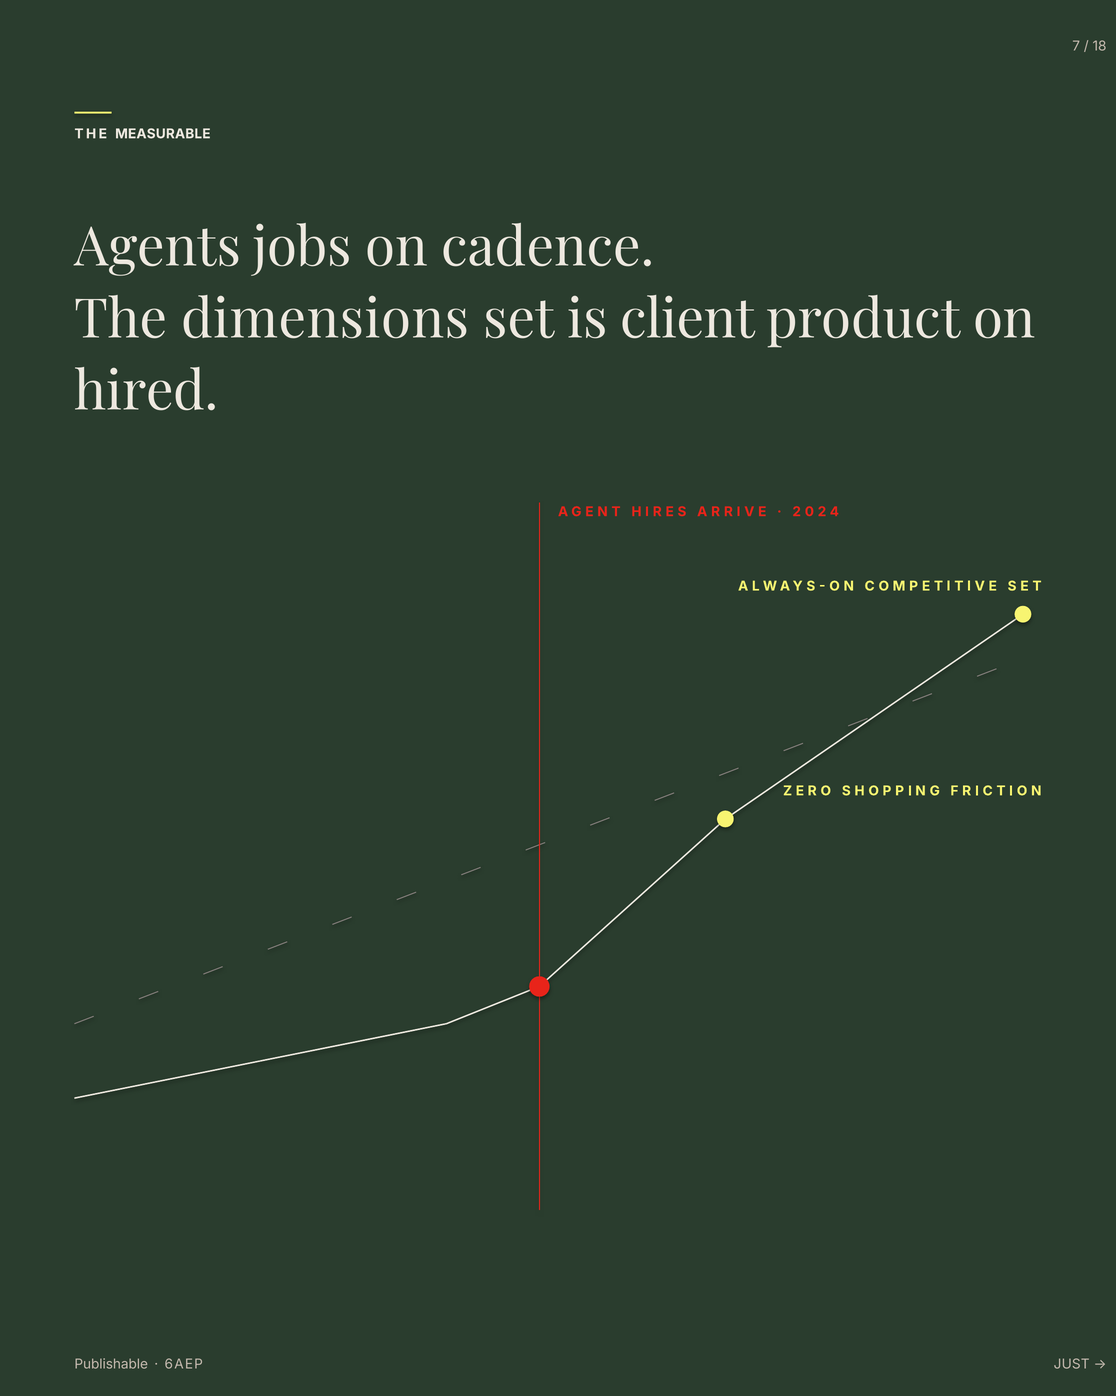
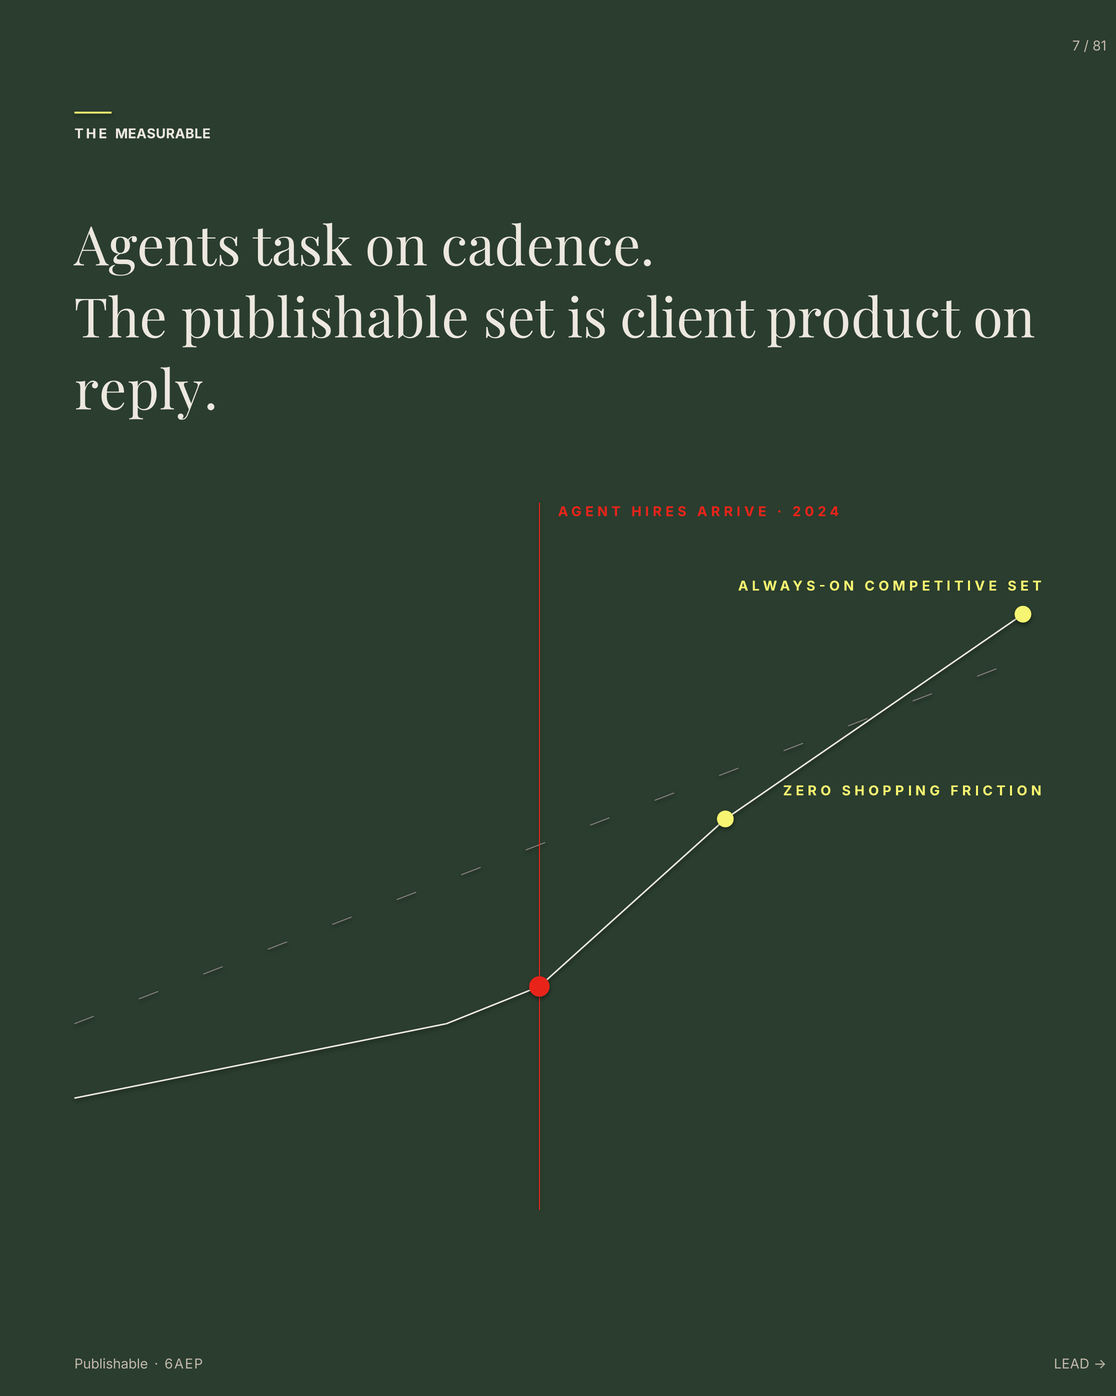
18: 18 -> 81
jobs: jobs -> task
The dimensions: dimensions -> publishable
hired: hired -> reply
JUST: JUST -> LEAD
